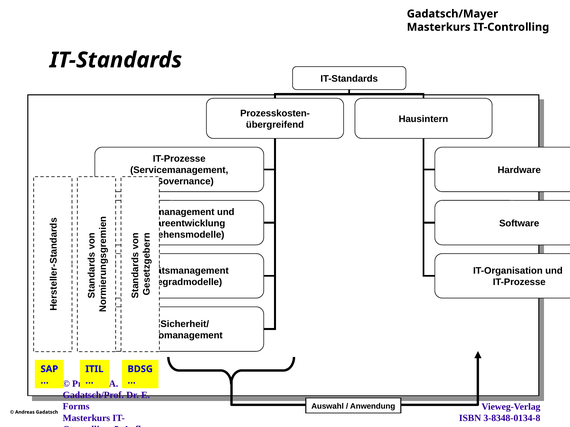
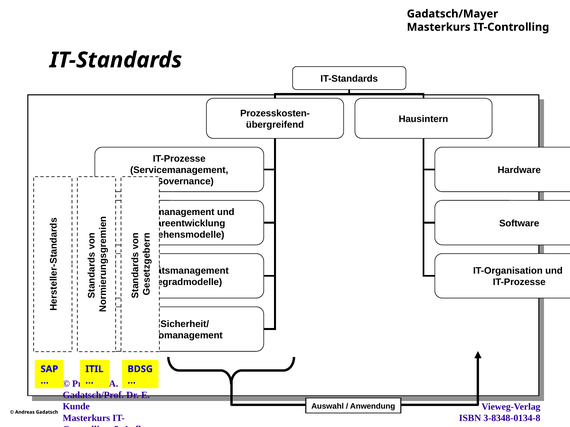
Forms: Forms -> Kunde
